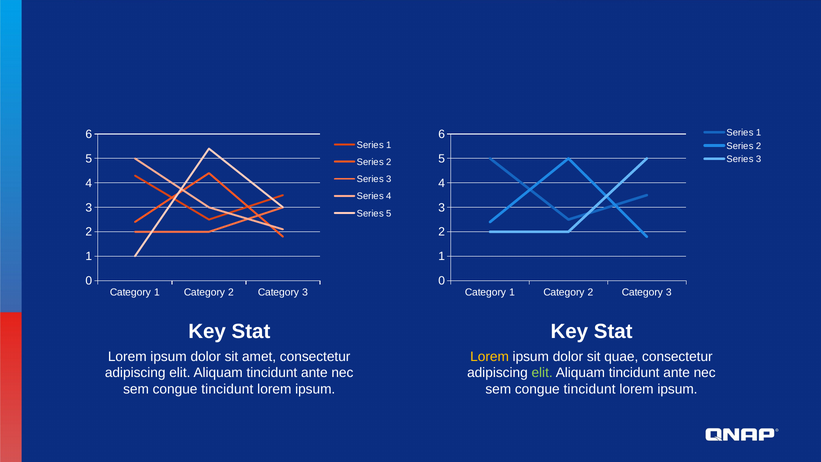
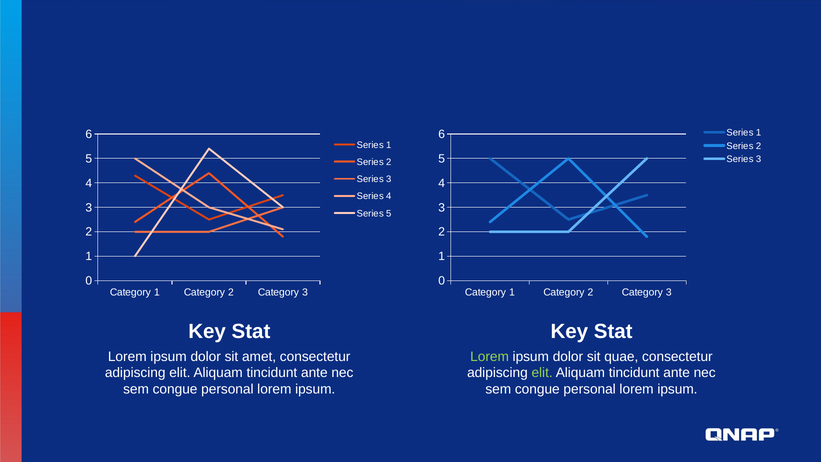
Lorem at (490, 356) colour: yellow -> light green
tincidunt at (227, 389): tincidunt -> personal
tincidunt at (590, 389): tincidunt -> personal
